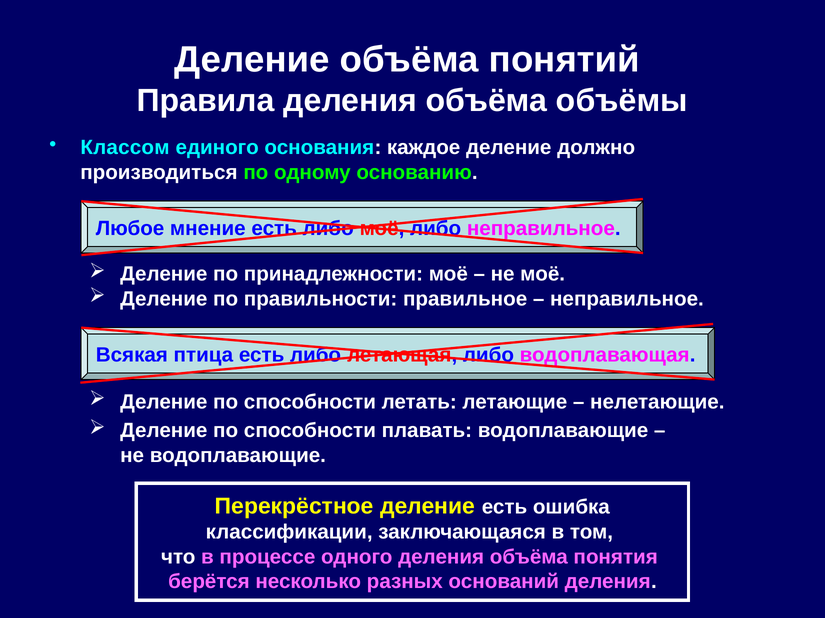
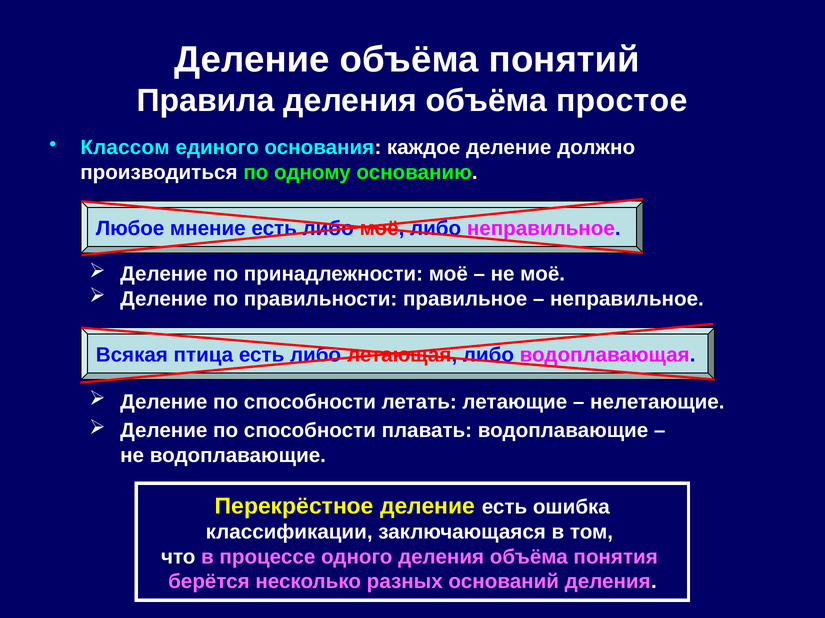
объёмы: объёмы -> простое
